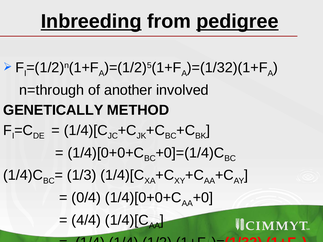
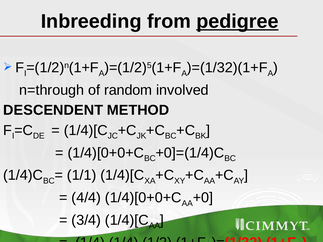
Inbreeding underline: present -> none
another: another -> random
GENETICALLY: GENETICALLY -> DESCENDENT
1/3: 1/3 -> 1/1
0/4: 0/4 -> 4/4
4/4: 4/4 -> 3/4
